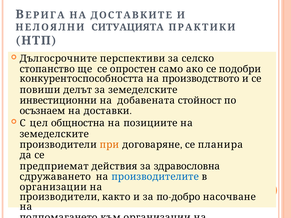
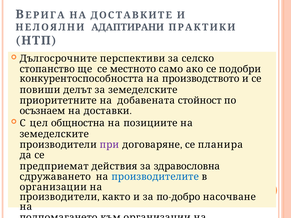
СИТУАЦИЯТА: СИТУАЦИЯТА -> АДАПТИРАНИ
опростен: опростен -> местното
инвестиционни: инвестиционни -> приоритетните
при colour: orange -> purple
